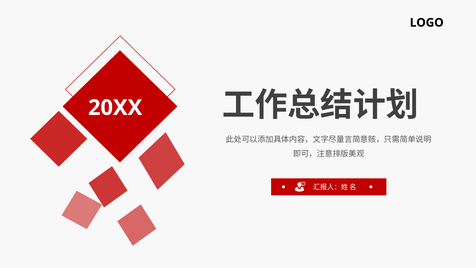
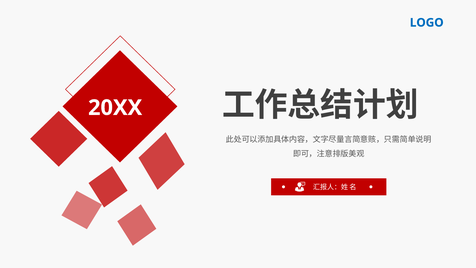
LOGO colour: black -> blue
